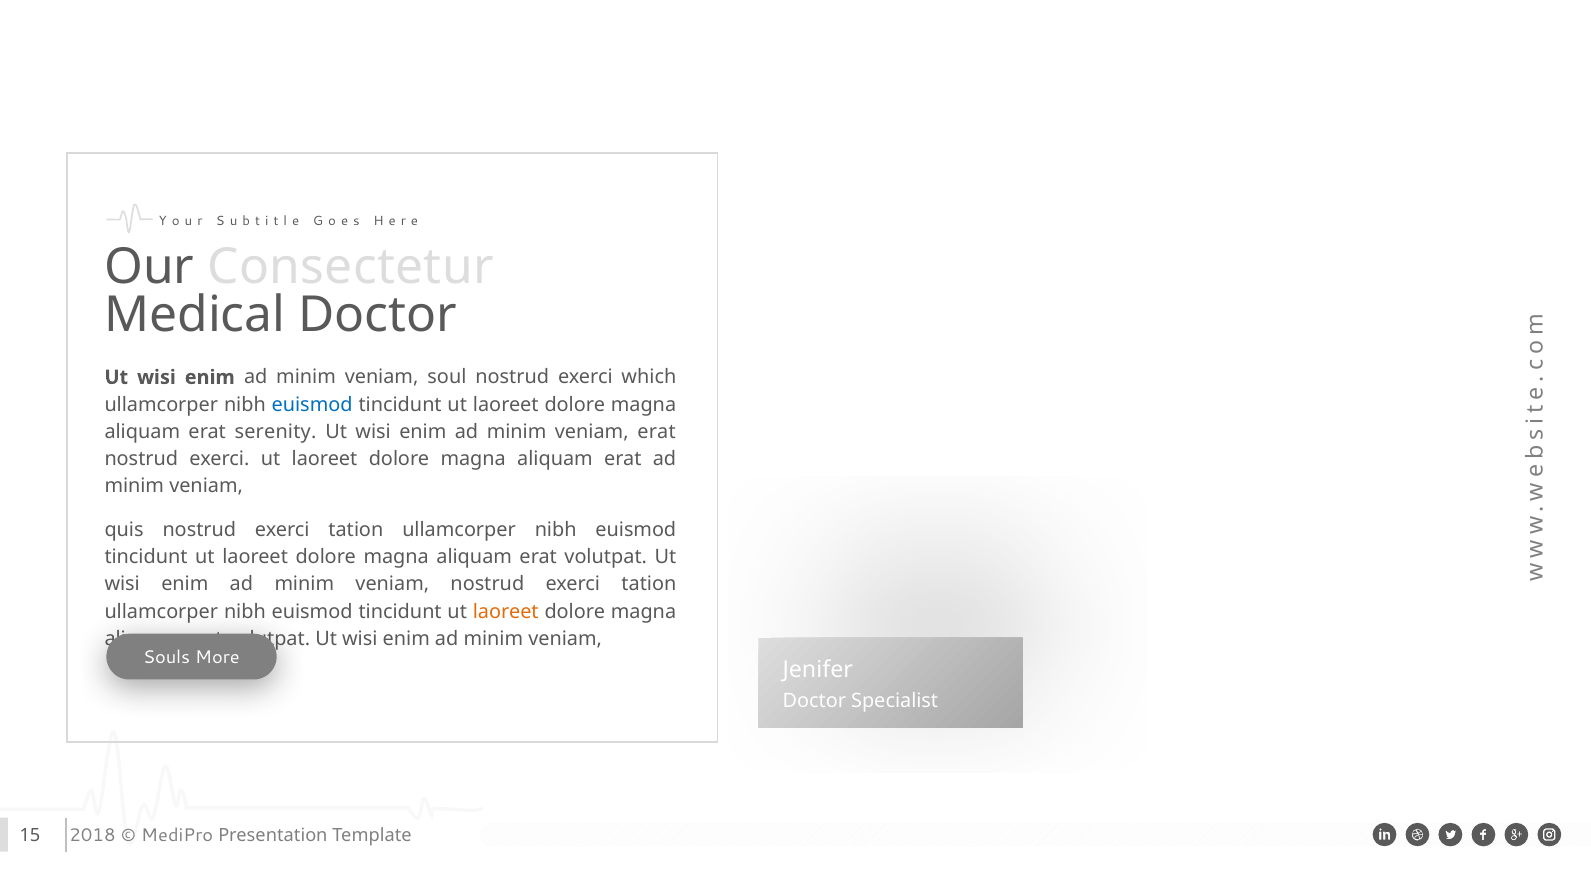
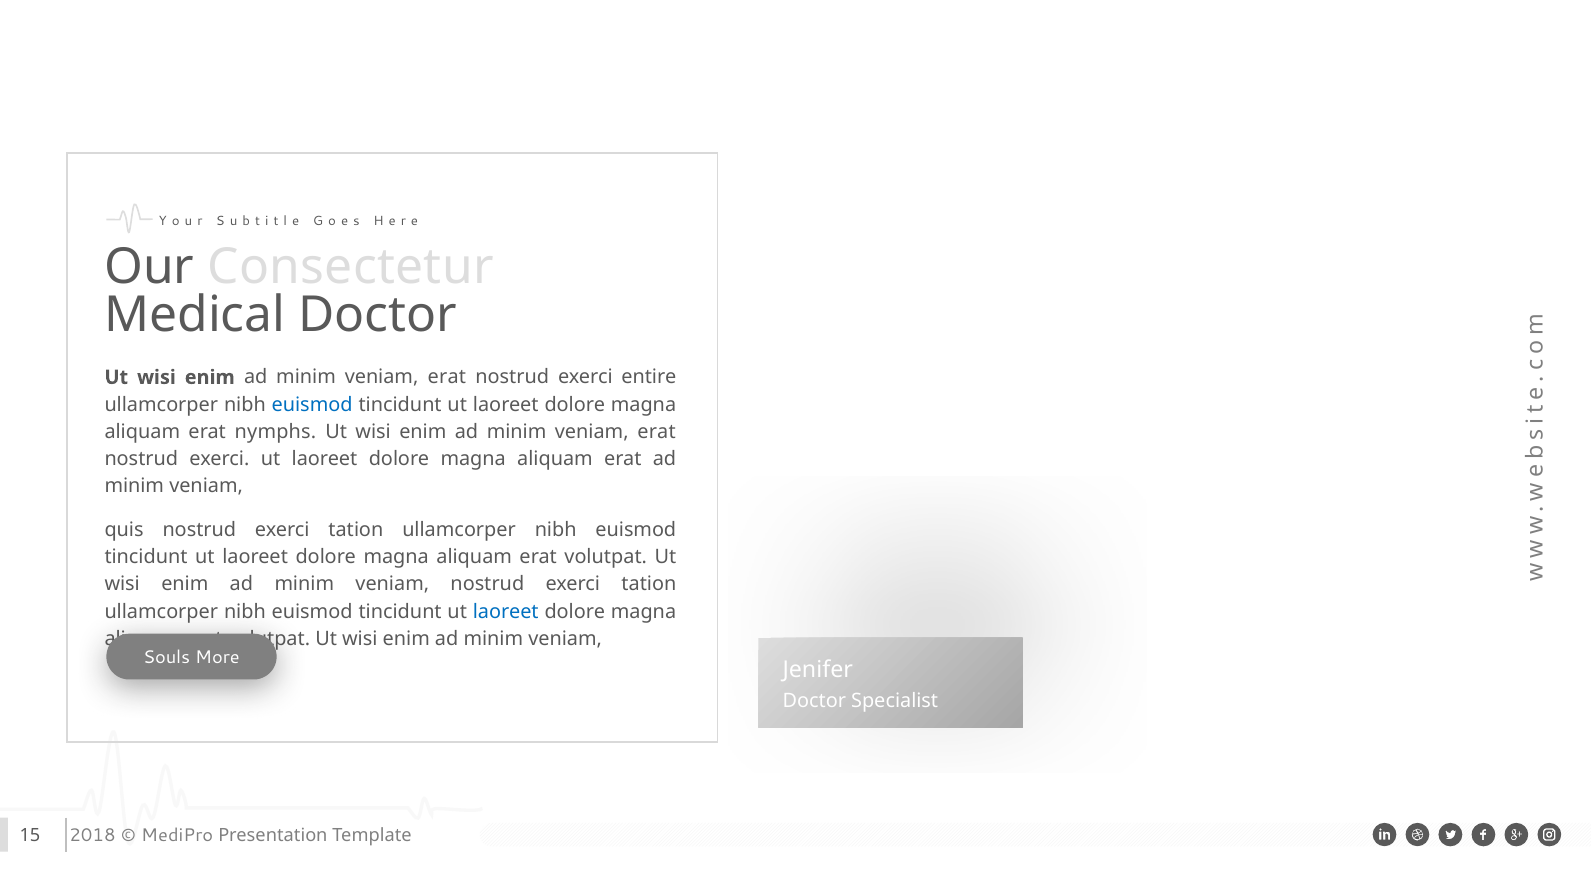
soul at (447, 377): soul -> erat
which: which -> entire
serenity: serenity -> nymphs
laoreet at (506, 611) colour: orange -> blue
